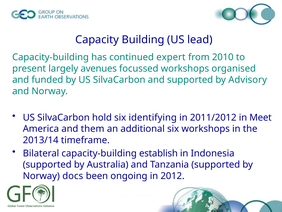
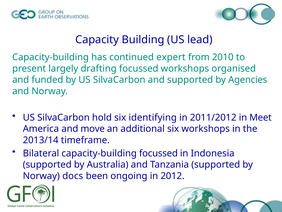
avenues: avenues -> drafting
Advisory: Advisory -> Agencies
them: them -> move
capacity-building establish: establish -> focussed
